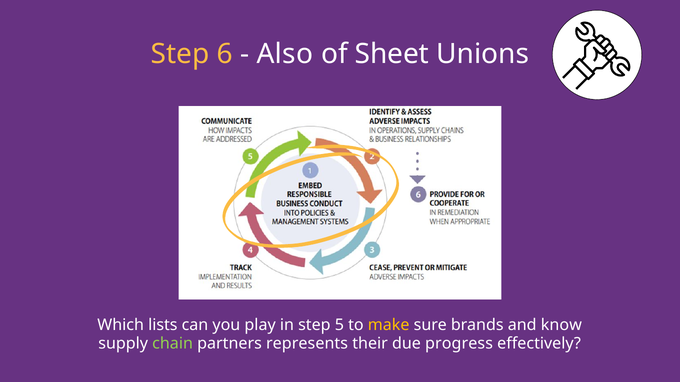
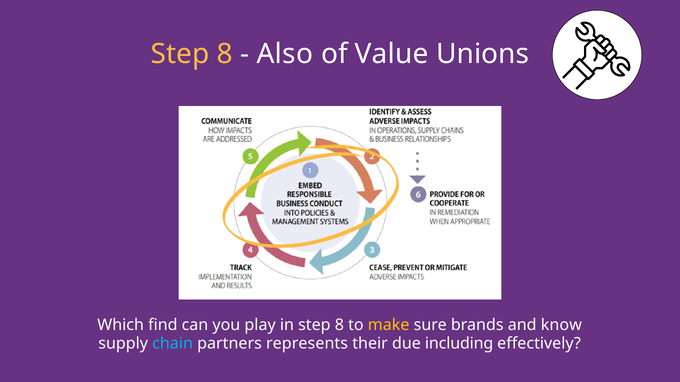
6 at (225, 54): 6 -> 8
Sheet: Sheet -> Value
lists: lists -> find
in step 5: 5 -> 8
chain colour: light green -> light blue
progress: progress -> including
